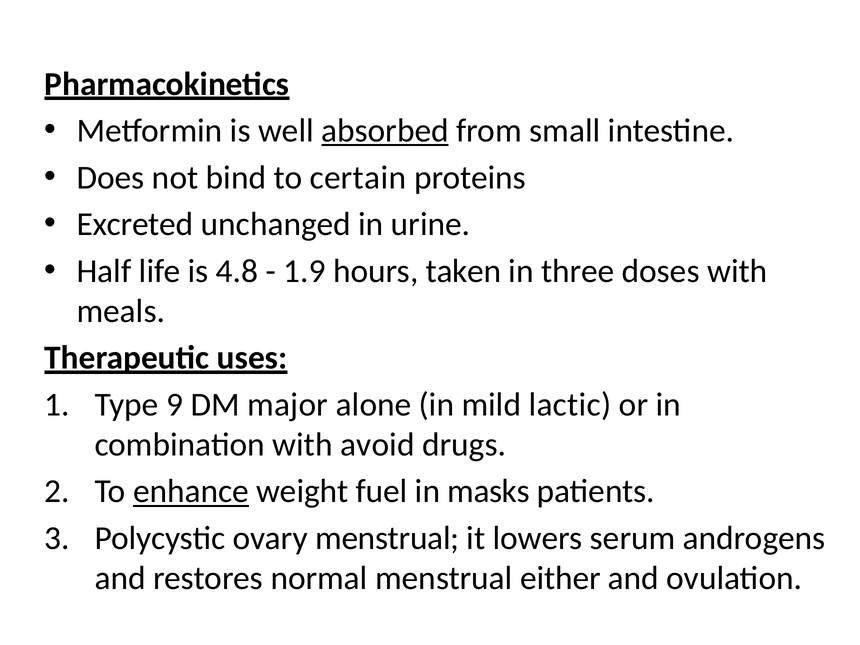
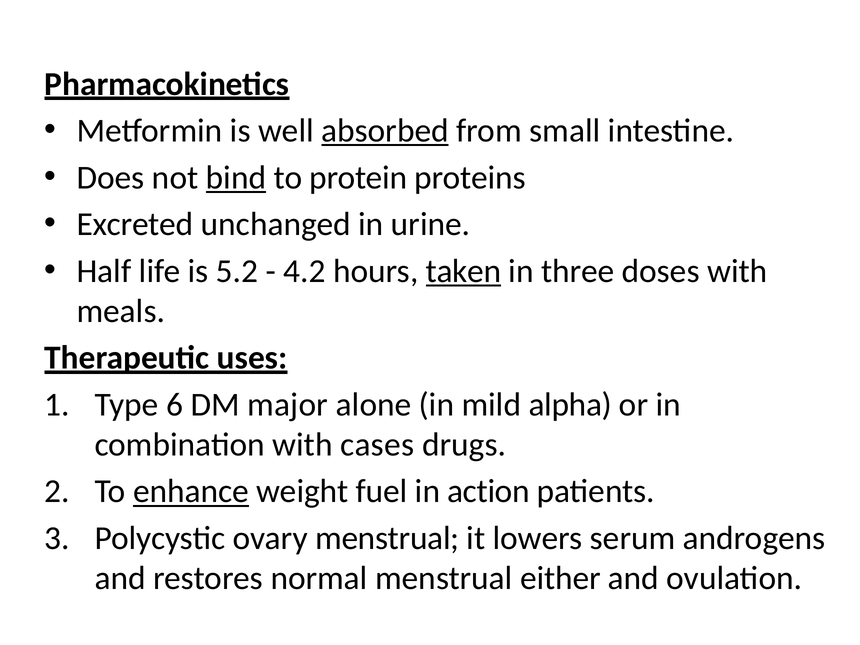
bind underline: none -> present
certain: certain -> protein
4.8: 4.8 -> 5.2
1.9: 1.9 -> 4.2
taken underline: none -> present
9: 9 -> 6
lactic: lactic -> alpha
avoid: avoid -> cases
masks: masks -> action
